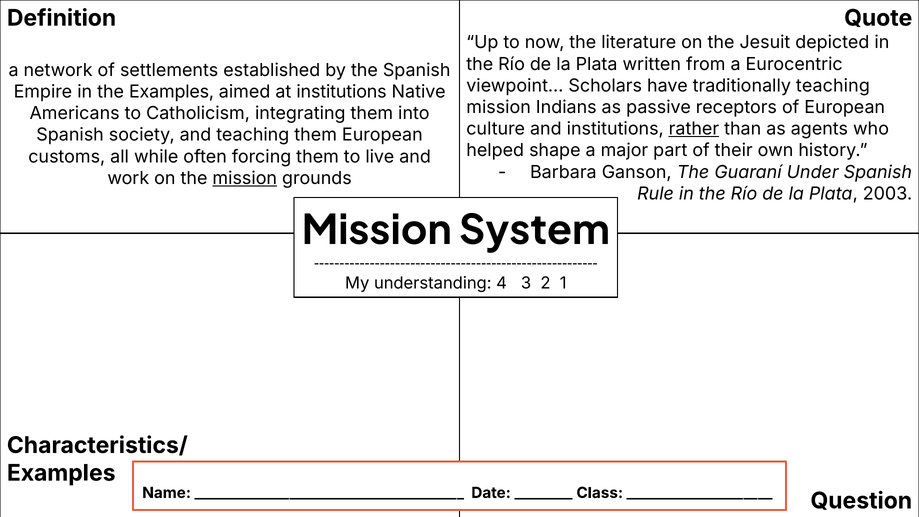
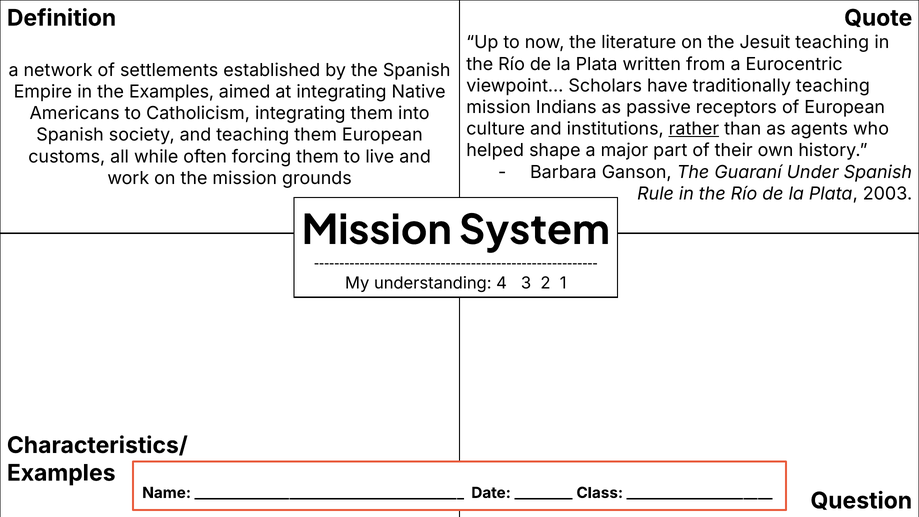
Jesuit depicted: depicted -> teaching
at institutions: institutions -> integrating
mission at (245, 178) underline: present -> none
